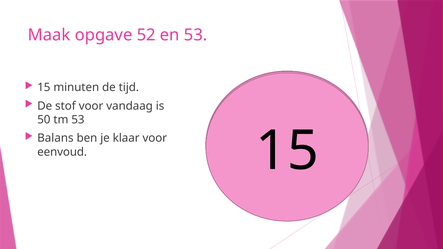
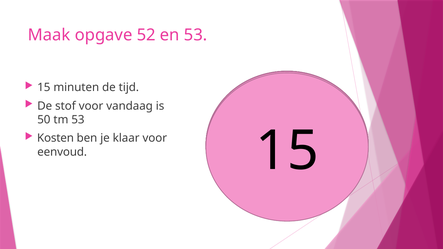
Balans: Balans -> Kosten
